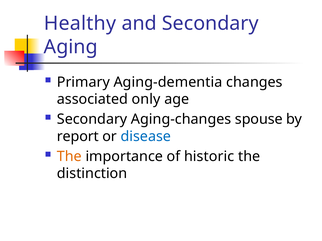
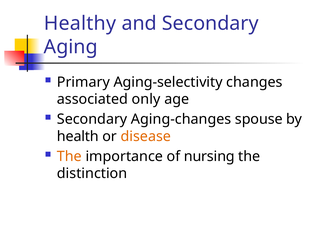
Aging-dementia: Aging-dementia -> Aging-selectivity
report: report -> health
disease colour: blue -> orange
historic: historic -> nursing
